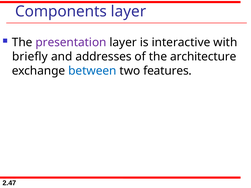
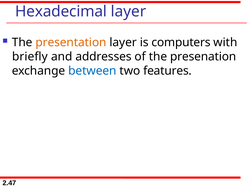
Components: Components -> Hexadecimal
presentation colour: purple -> orange
interactive: interactive -> computers
architecture: architecture -> presenation
